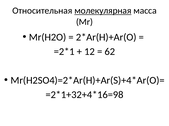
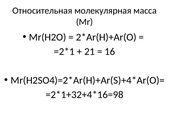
молекулярная underline: present -> none
12: 12 -> 21
62: 62 -> 16
